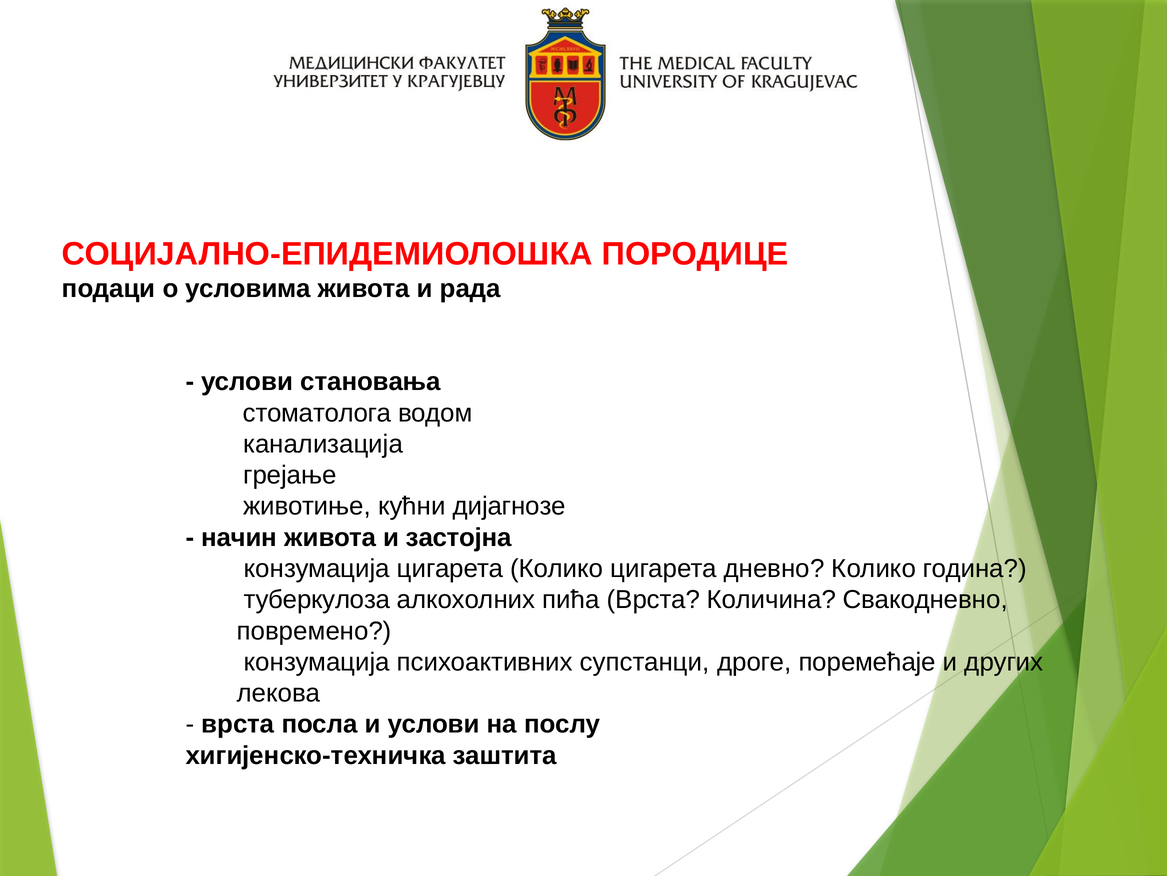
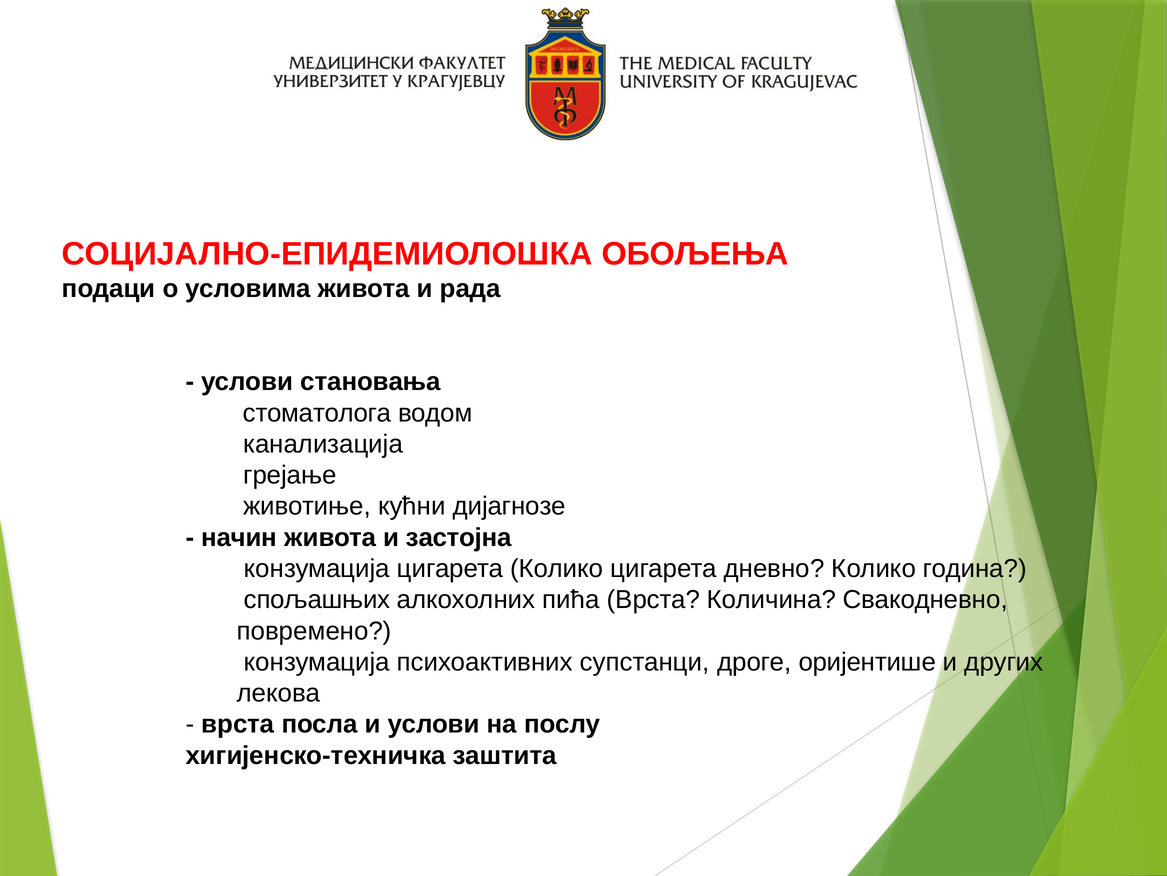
ПОРОДИЦЕ: ПОРОДИЦЕ -> ОБОЉЕЊА
туберкулоза: туберкулоза -> спољашњих
поремећаје: поремећаје -> оријентише
